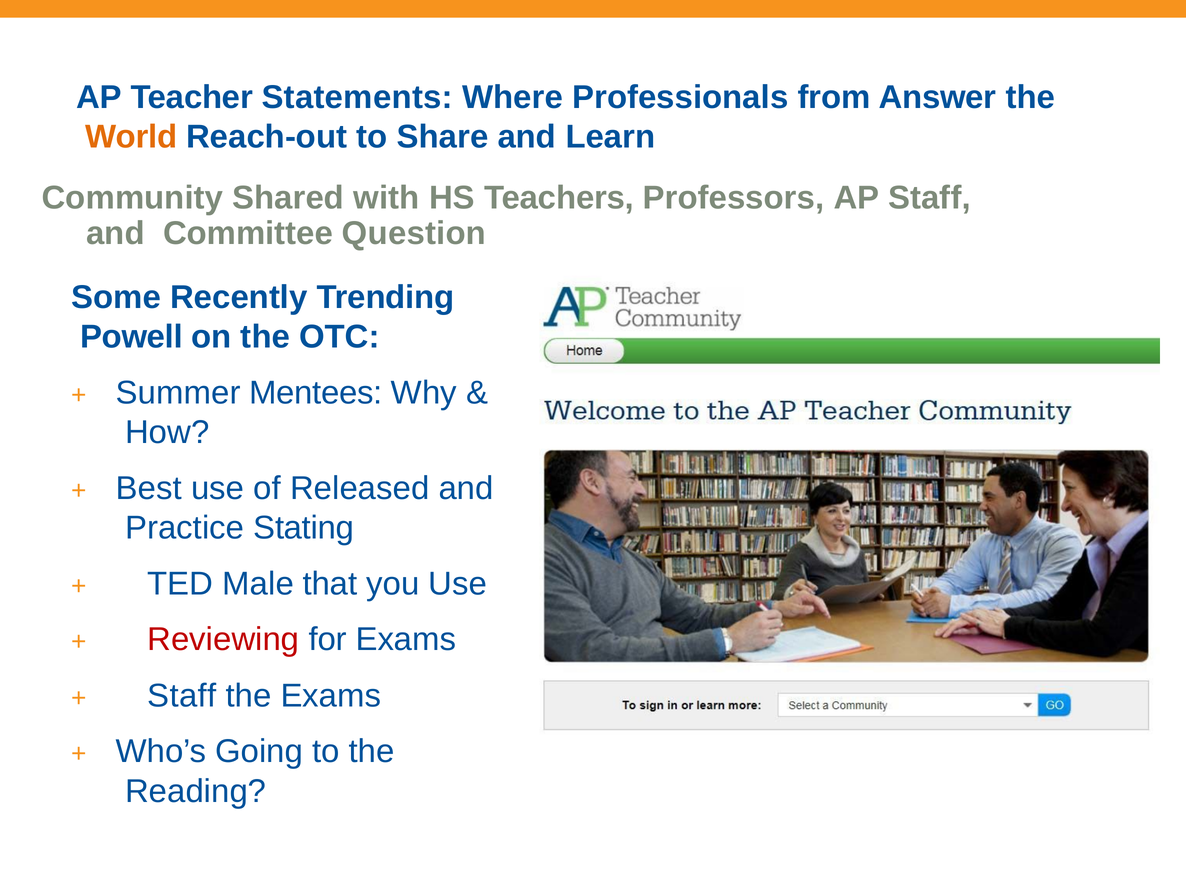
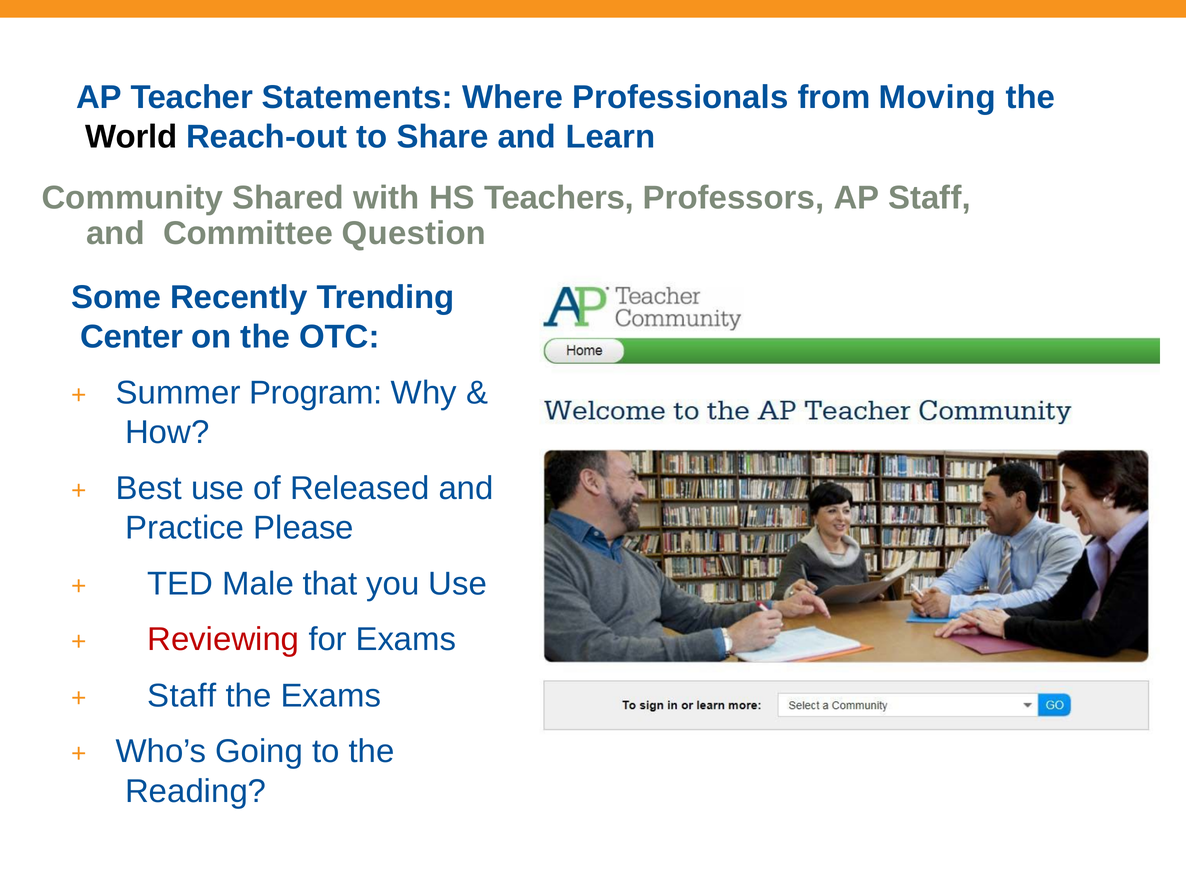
Answer: Answer -> Moving
World colour: orange -> black
Powell: Powell -> Center
Mentees: Mentees -> Program
Stating: Stating -> Please
